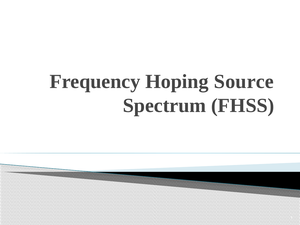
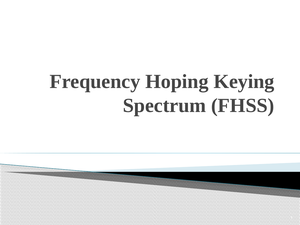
Source: Source -> Keying
